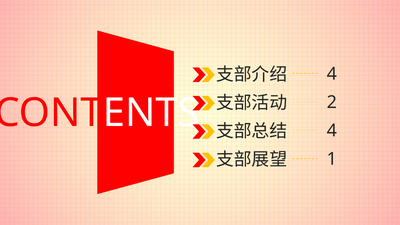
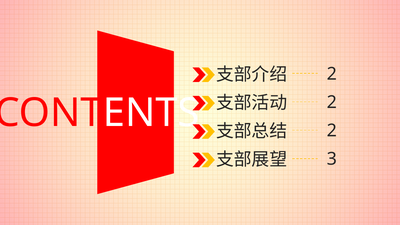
4 at (332, 74): 4 -> 2
4 at (332, 131): 4 -> 2
1: 1 -> 3
